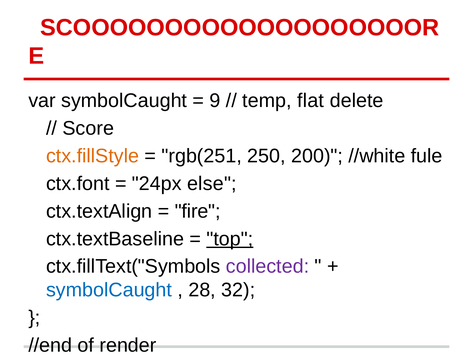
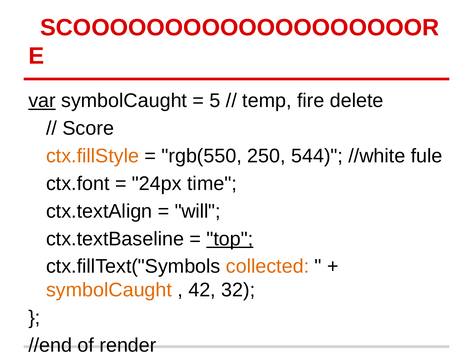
var underline: none -> present
9: 9 -> 5
flat: flat -> fire
rgb(251: rgb(251 -> rgb(550
200: 200 -> 544
else: else -> time
fire: fire -> will
collected colour: purple -> orange
symbolCaught at (109, 290) colour: blue -> orange
28: 28 -> 42
